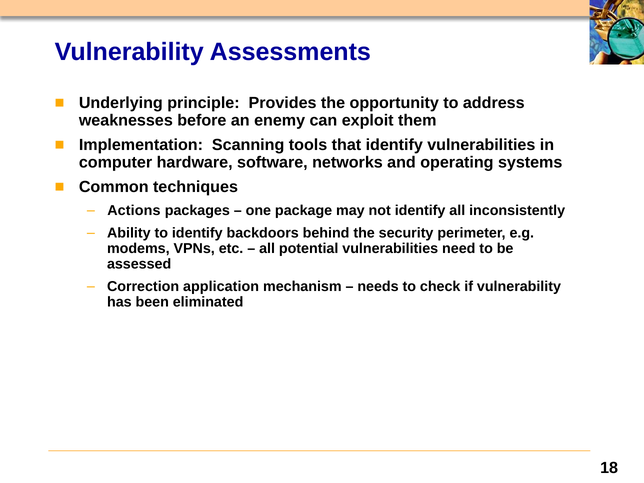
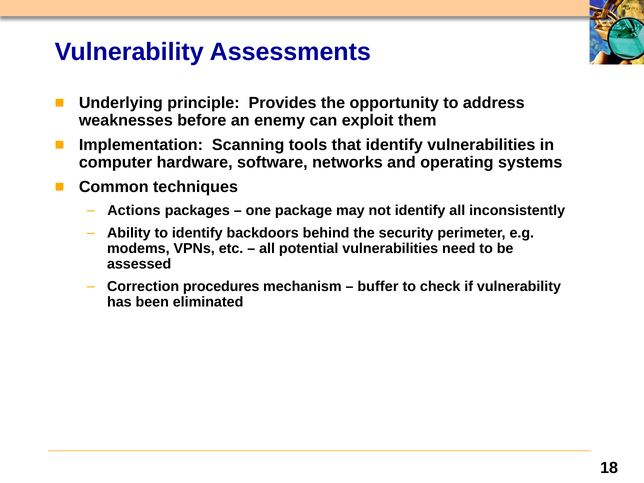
application: application -> procedures
needs: needs -> buffer
